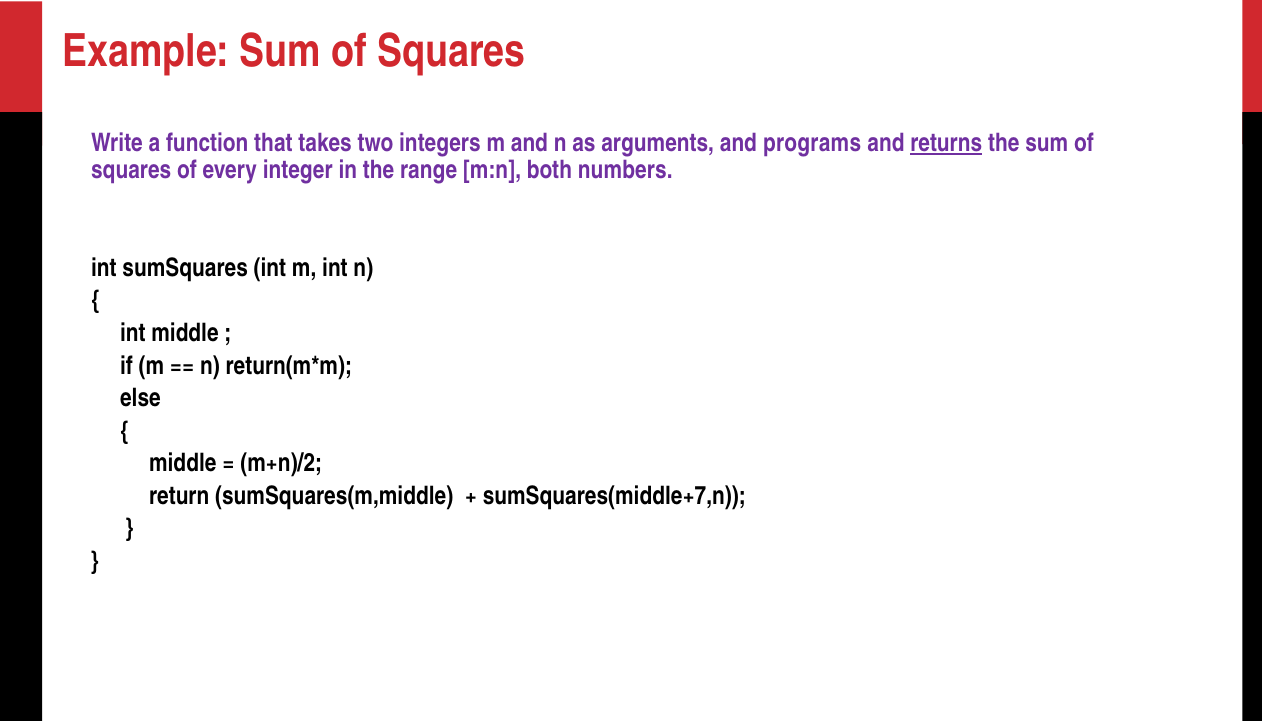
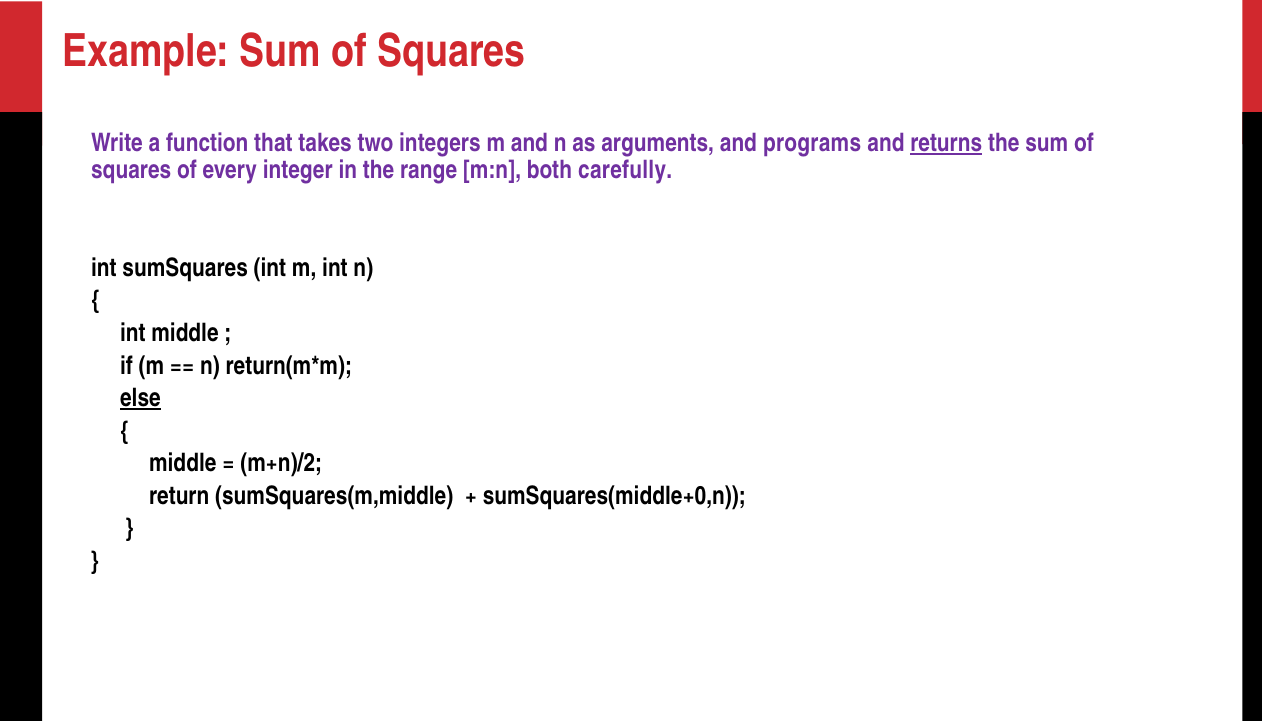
numbers: numbers -> carefully
else underline: none -> present
sumSquares(middle+7,n: sumSquares(middle+7,n -> sumSquares(middle+0,n
